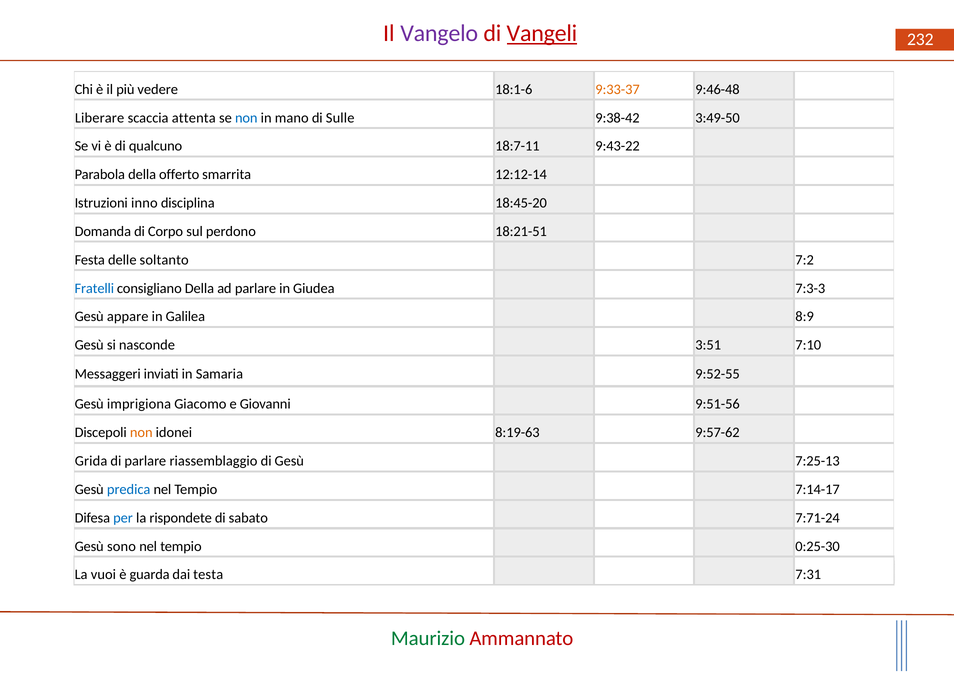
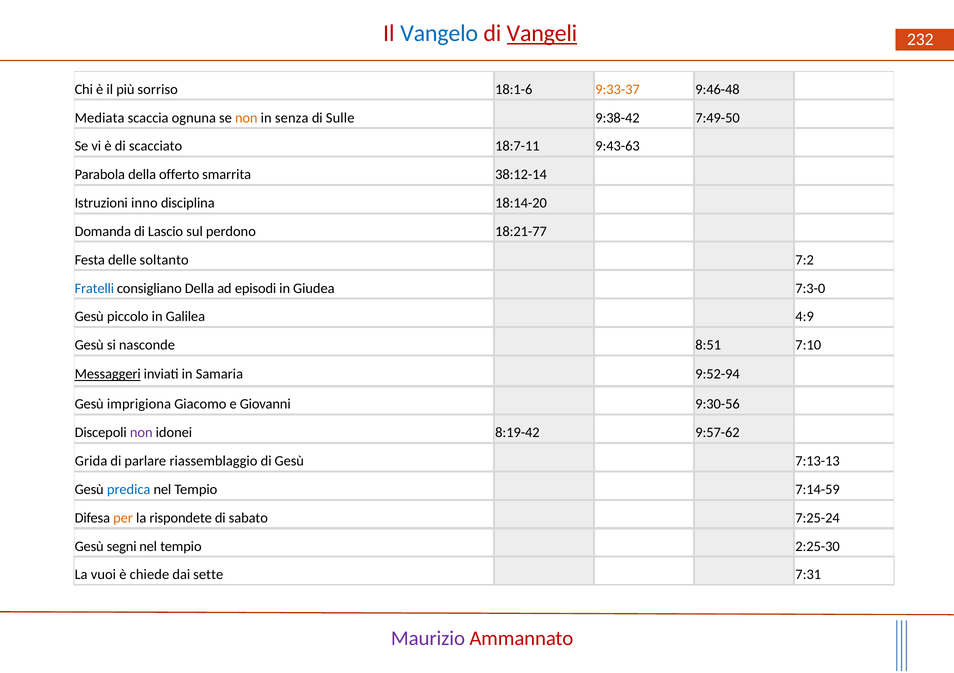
Vangelo colour: purple -> blue
vedere: vedere -> sorriso
Liberare: Liberare -> Mediata
attenta: attenta -> ognuna
non at (246, 118) colour: blue -> orange
mano: mano -> senza
3:49-50: 3:49-50 -> 7:49-50
qualcuno: qualcuno -> scacciato
9:43-22: 9:43-22 -> 9:43-63
12:12-14: 12:12-14 -> 38:12-14
18:45-20: 18:45-20 -> 18:14-20
Corpo: Corpo -> Lascio
18:21-51: 18:21-51 -> 18:21-77
ad parlare: parlare -> episodi
7:3-3: 7:3-3 -> 7:3-0
appare: appare -> piccolo
8:9: 8:9 -> 4:9
3:51: 3:51 -> 8:51
Messaggeri underline: none -> present
9:52-55: 9:52-55 -> 9:52-94
9:51-56: 9:51-56 -> 9:30-56
non at (141, 433) colour: orange -> purple
8:19-63: 8:19-63 -> 8:19-42
7:25-13: 7:25-13 -> 7:13-13
7:14-17: 7:14-17 -> 7:14-59
per colour: blue -> orange
7:71-24: 7:71-24 -> 7:25-24
sono: sono -> segni
0:25-30: 0:25-30 -> 2:25-30
guarda: guarda -> chiede
testa: testa -> sette
Maurizio colour: green -> purple
